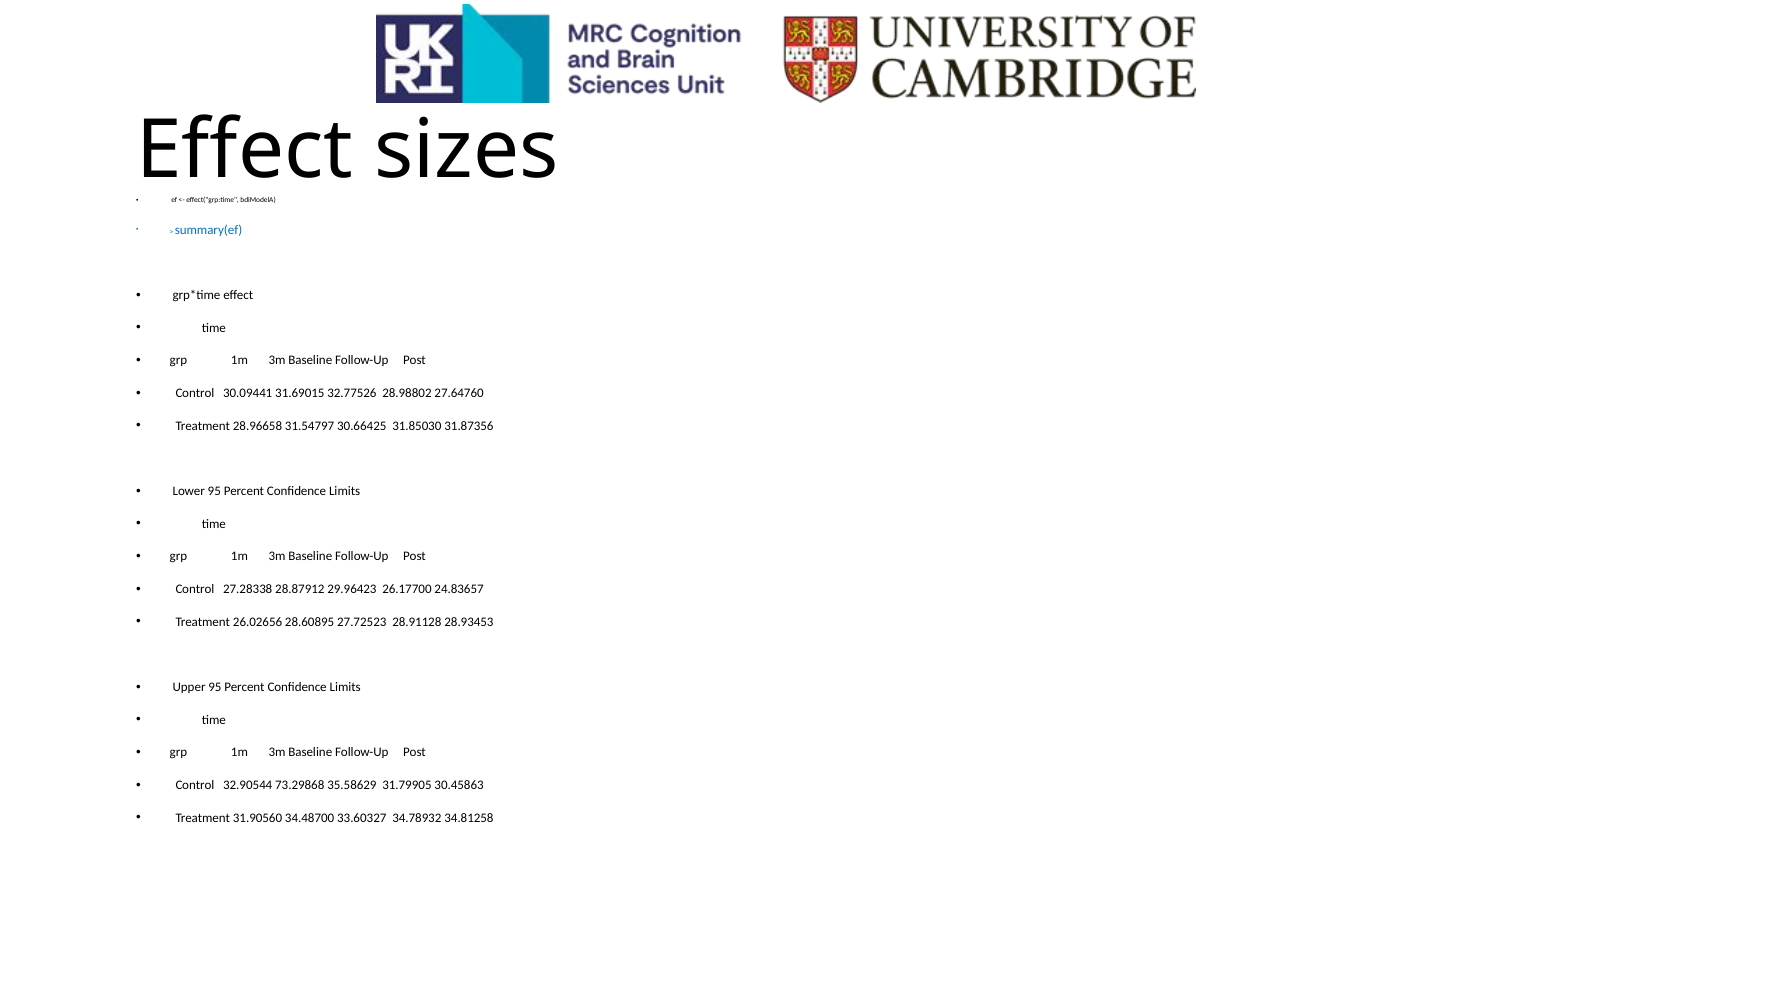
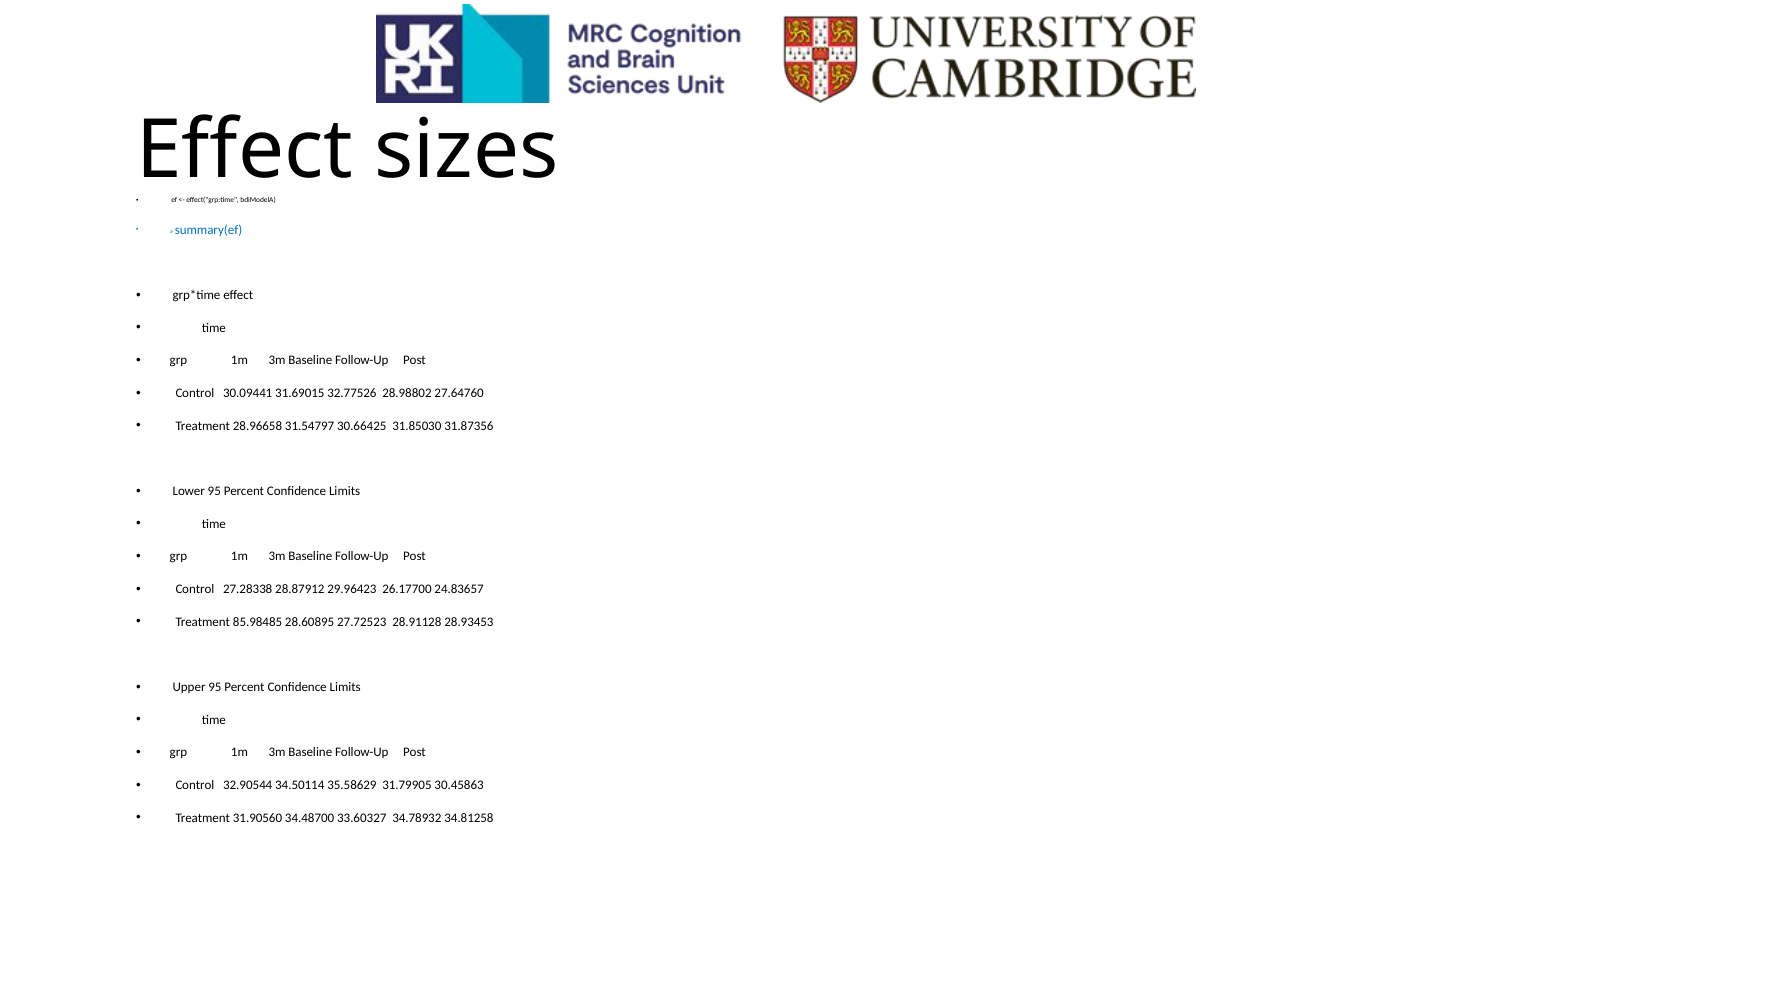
26.02656: 26.02656 -> 85.98485
73.29868: 73.29868 -> 34.50114
